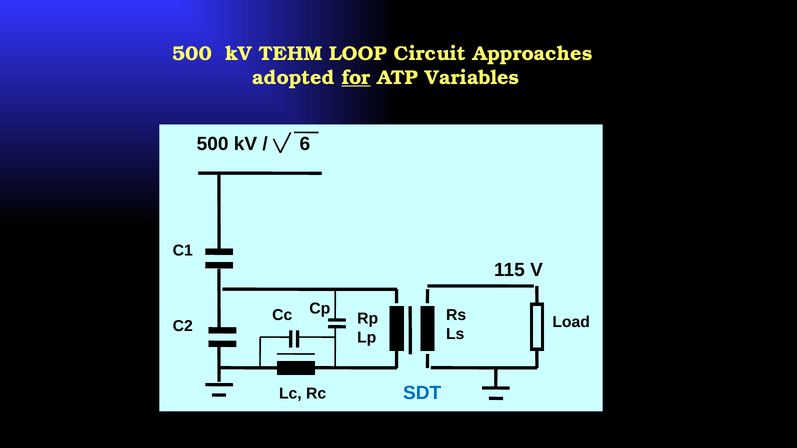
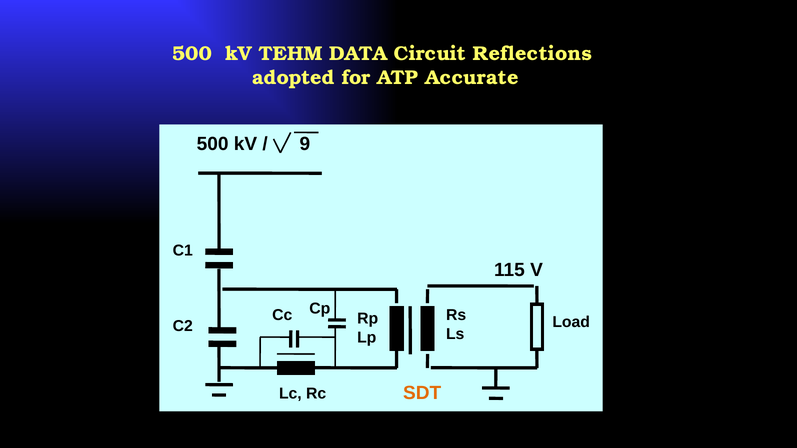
LOOP: LOOP -> DATA
Approaches: Approaches -> Reflections
for underline: present -> none
Variables: Variables -> Accurate
6: 6 -> 9
SDT colour: blue -> orange
